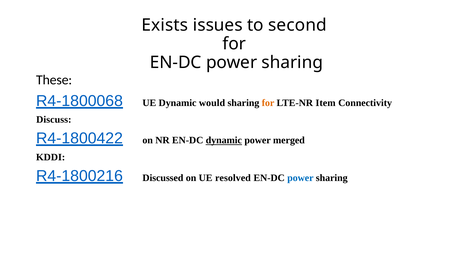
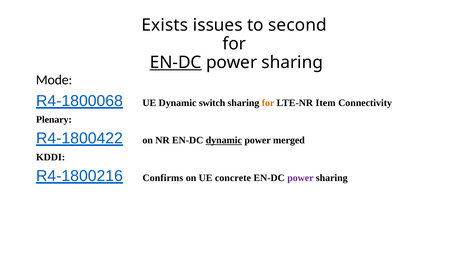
EN-DC at (176, 62) underline: none -> present
These: These -> Mode
would: would -> switch
Discuss: Discuss -> Plenary
Discussed: Discussed -> Confirms
resolved: resolved -> concrete
power at (300, 178) colour: blue -> purple
